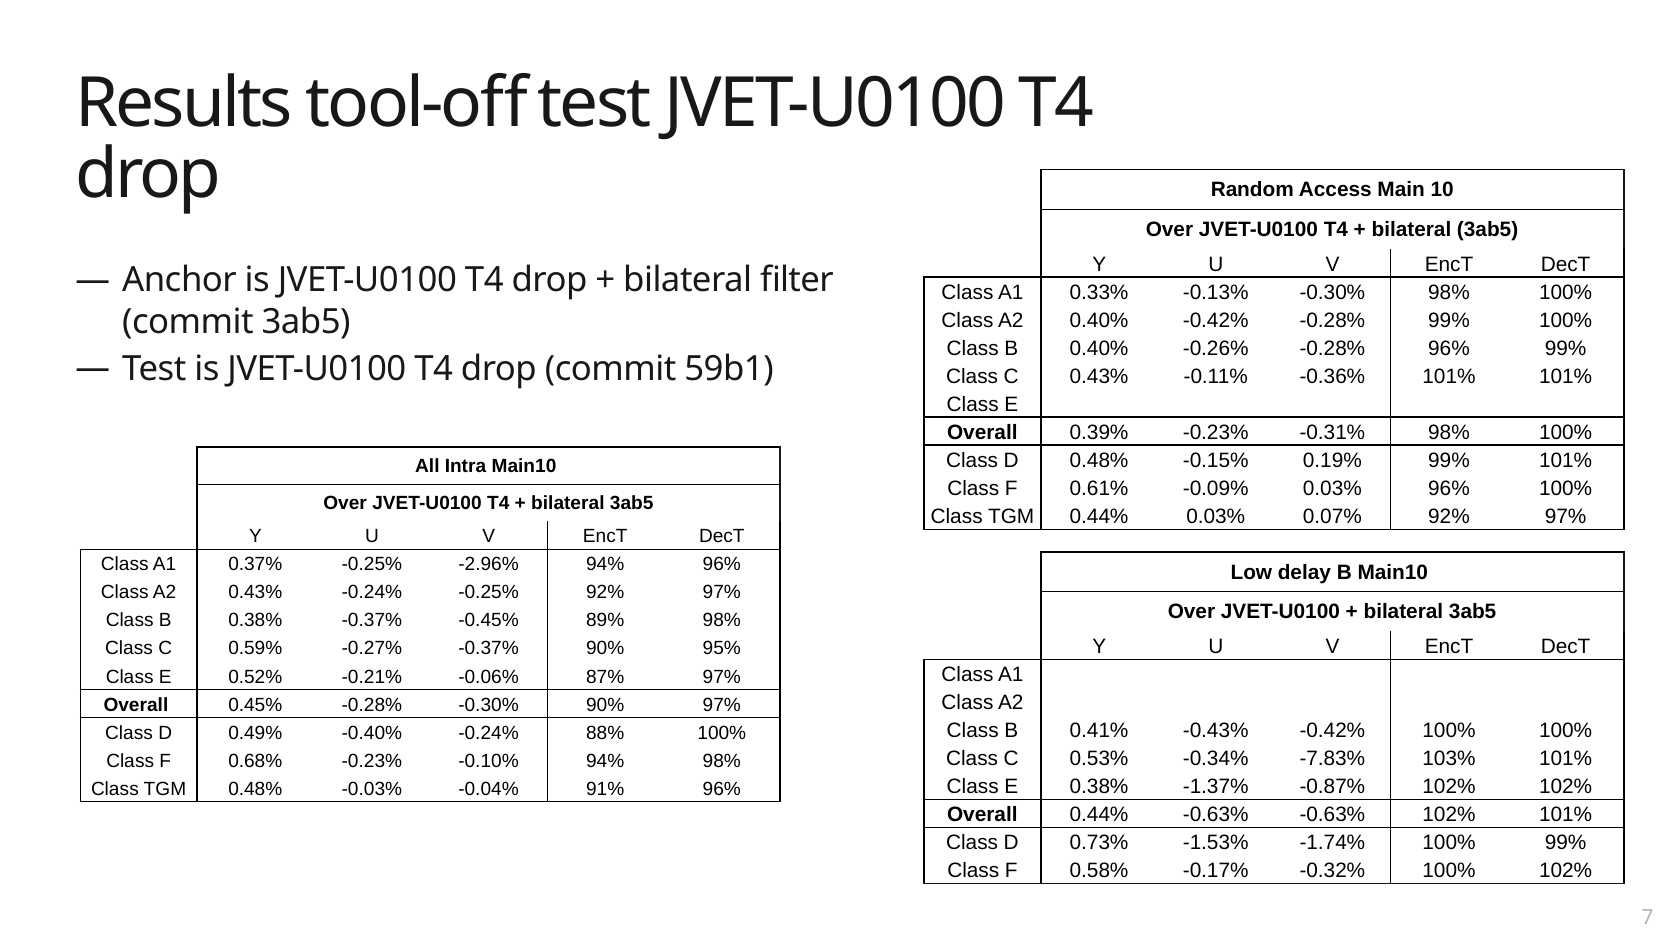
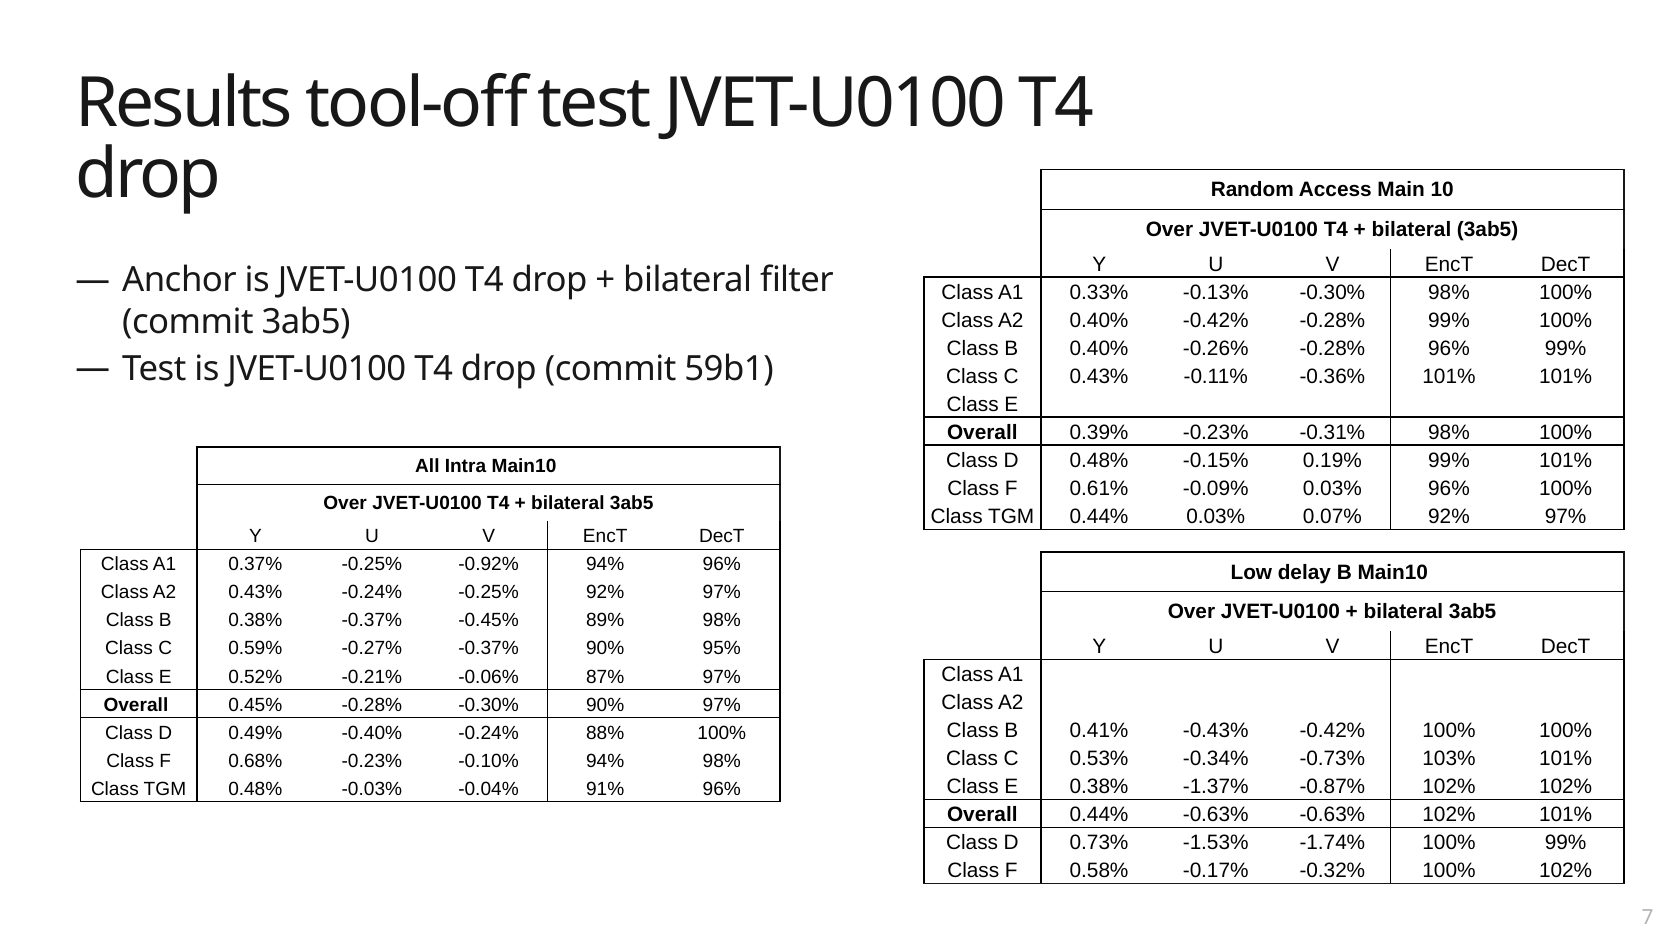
-2.96%: -2.96% -> -0.92%
-7.83%: -7.83% -> -0.73%
